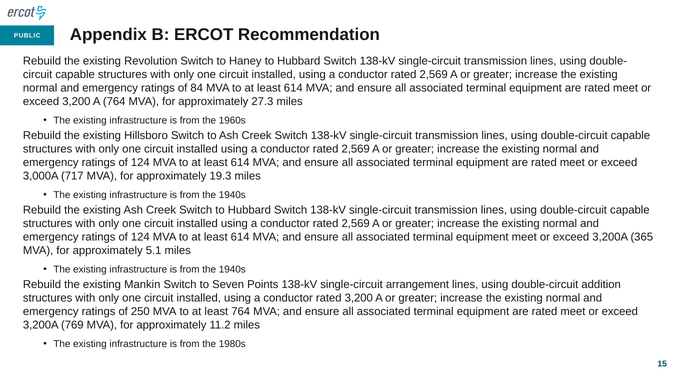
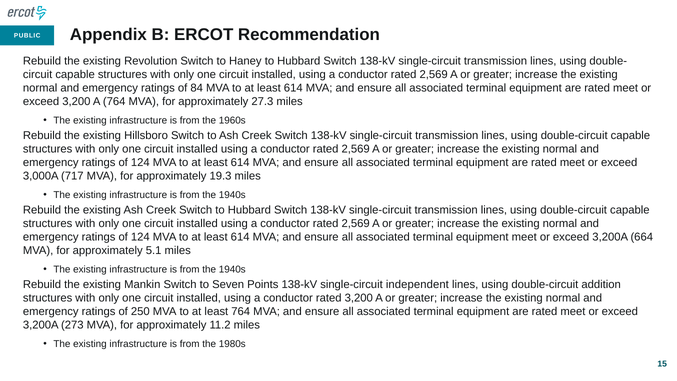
365: 365 -> 664
arrangement: arrangement -> independent
769: 769 -> 273
